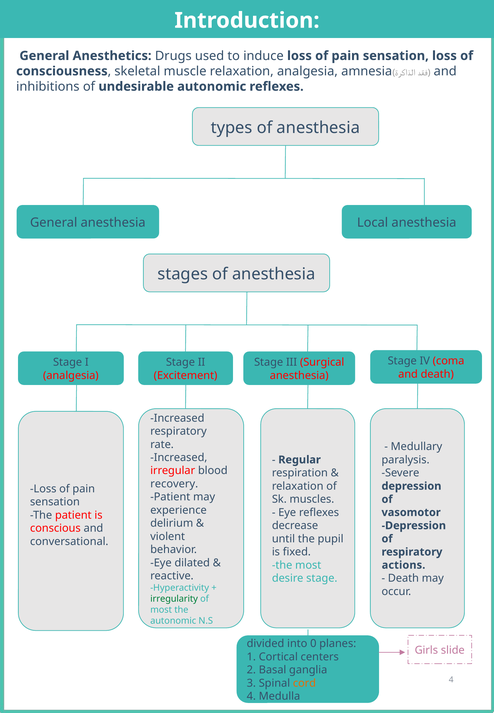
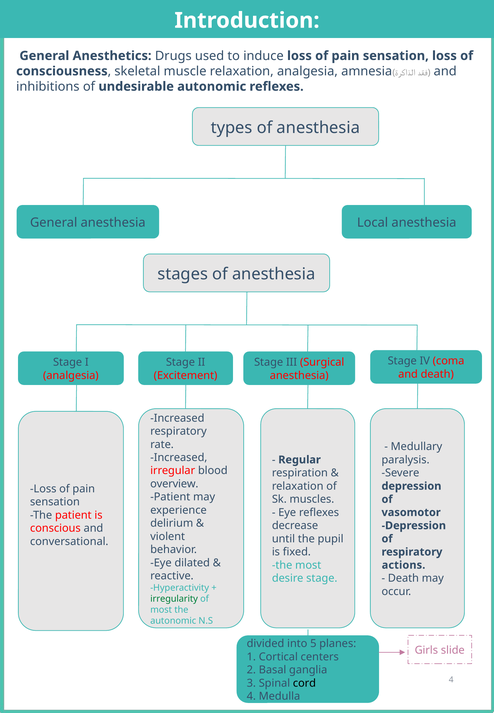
recovery: recovery -> overview
0: 0 -> 5
cord colour: orange -> black
